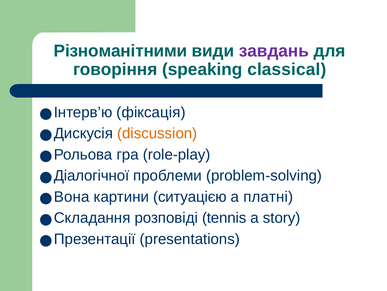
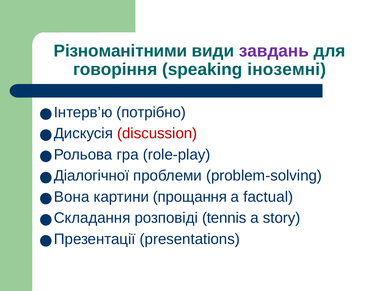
classical: classical -> іноземні
фіксація: фіксація -> потрібно
discussion colour: orange -> red
ситуацією: ситуацією -> прощання
платні: платні -> factual
